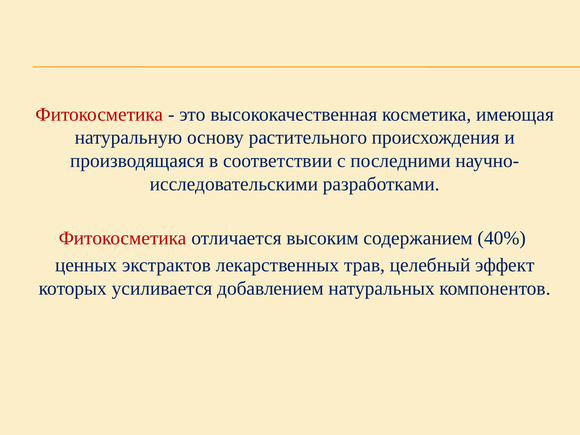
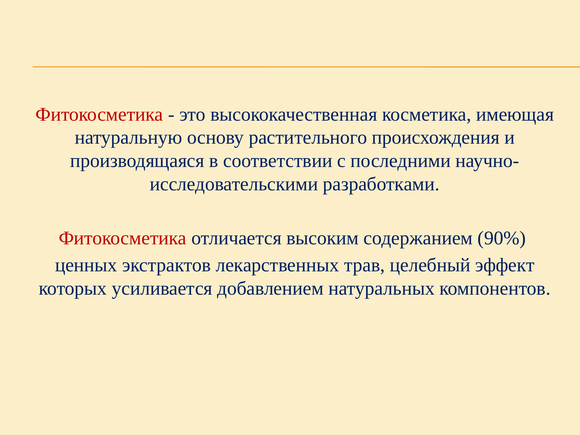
40%: 40% -> 90%
